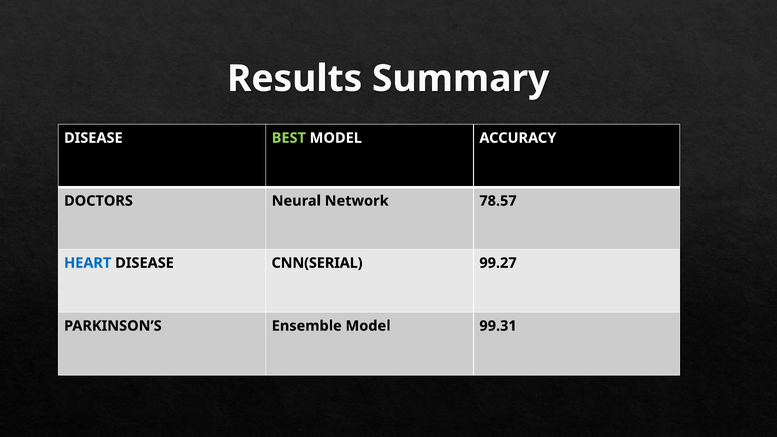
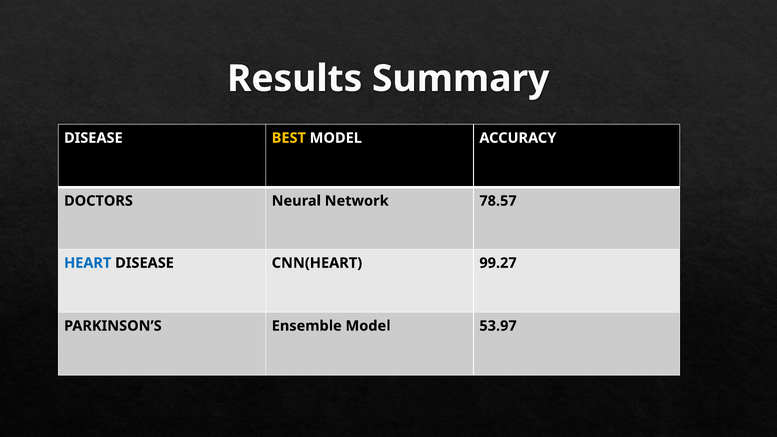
BEST colour: light green -> yellow
CNN(SERIAL: CNN(SERIAL -> CNN(HEART
99.31: 99.31 -> 53.97
